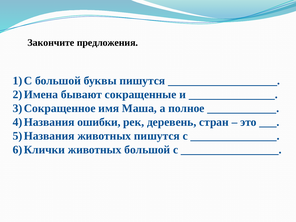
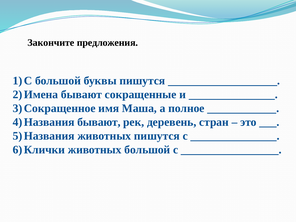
ошибки at (99, 122): ошибки -> бывают
